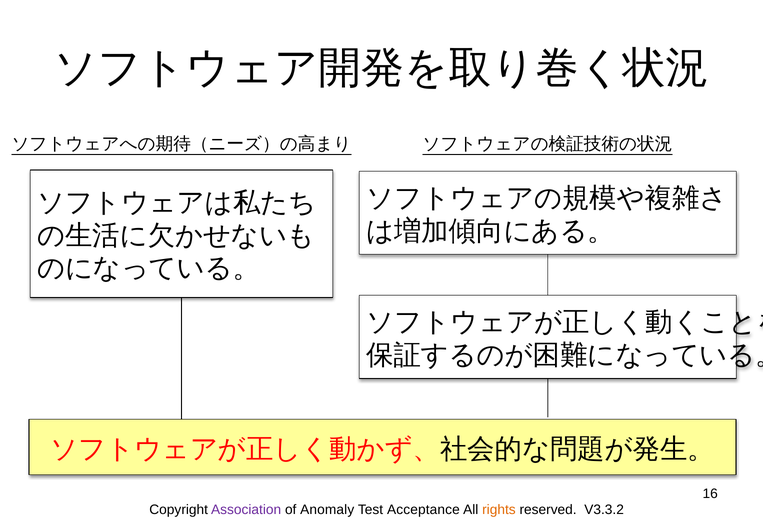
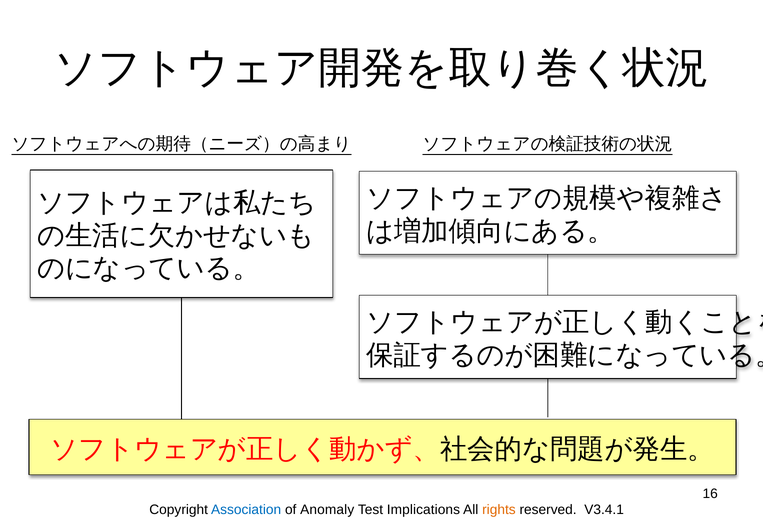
Association colour: purple -> blue
Acceptance: Acceptance -> Implications
V3.3.2: V3.3.2 -> V3.4.1
